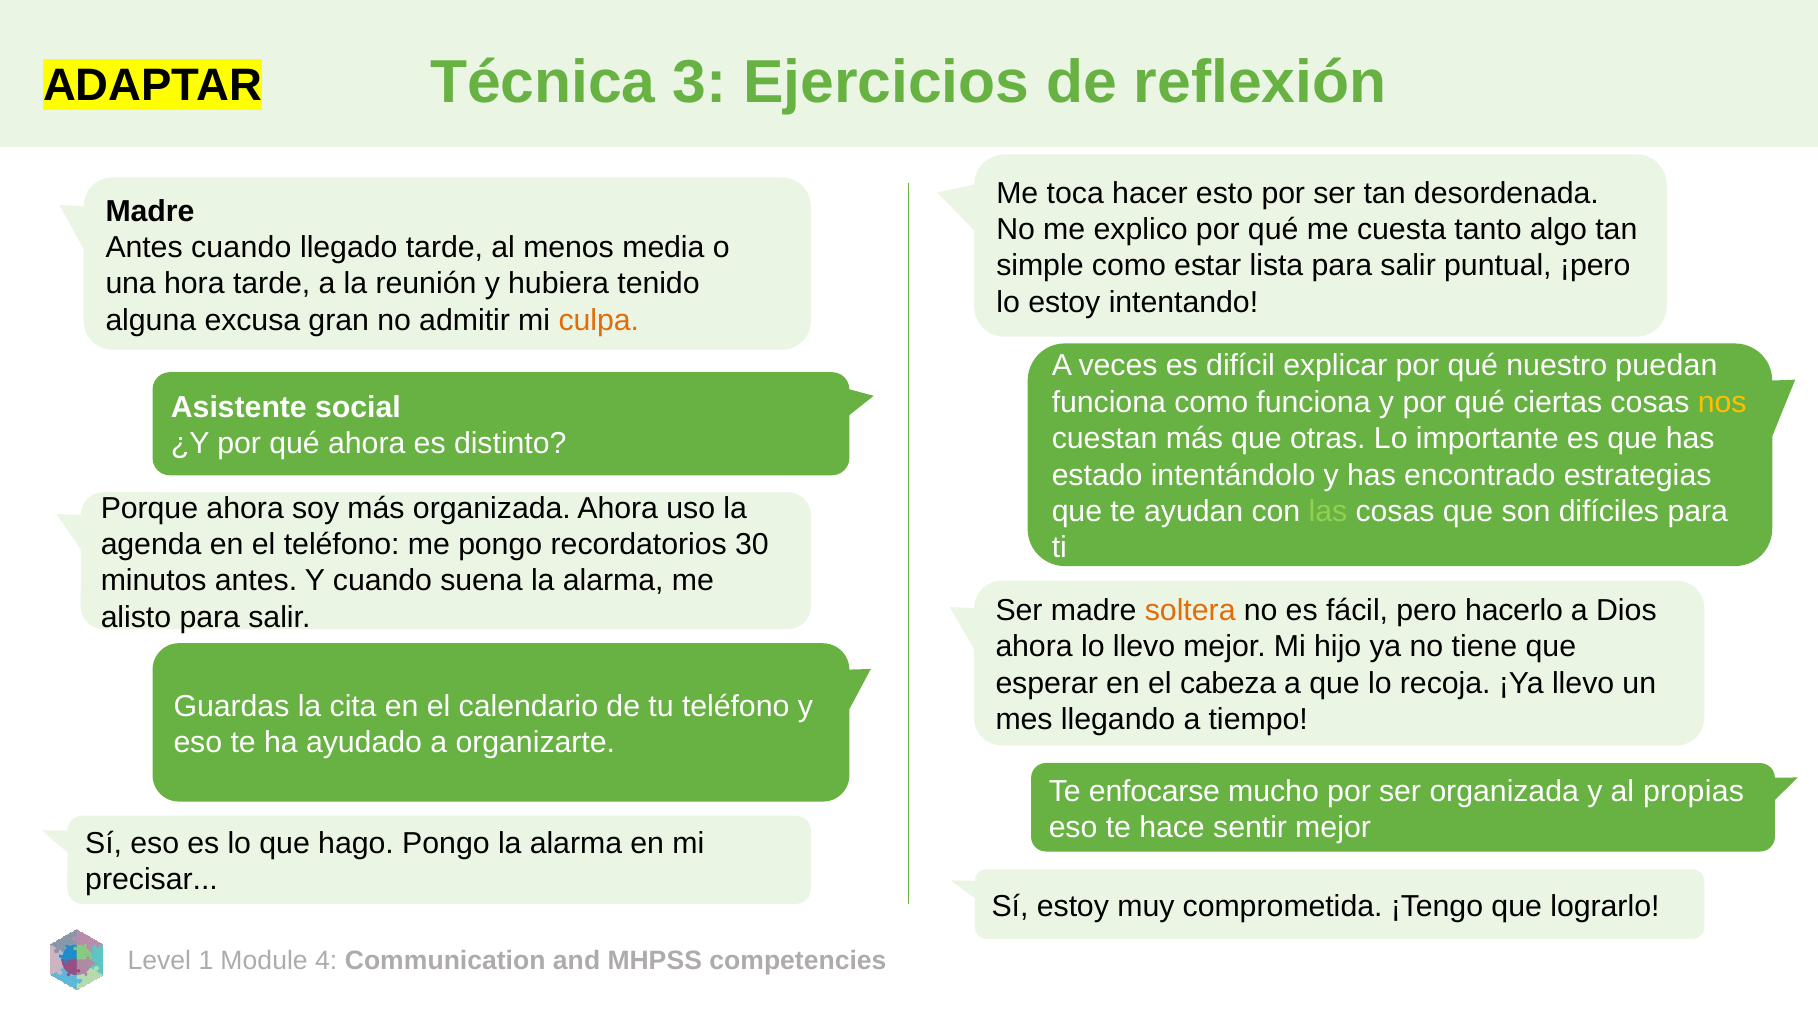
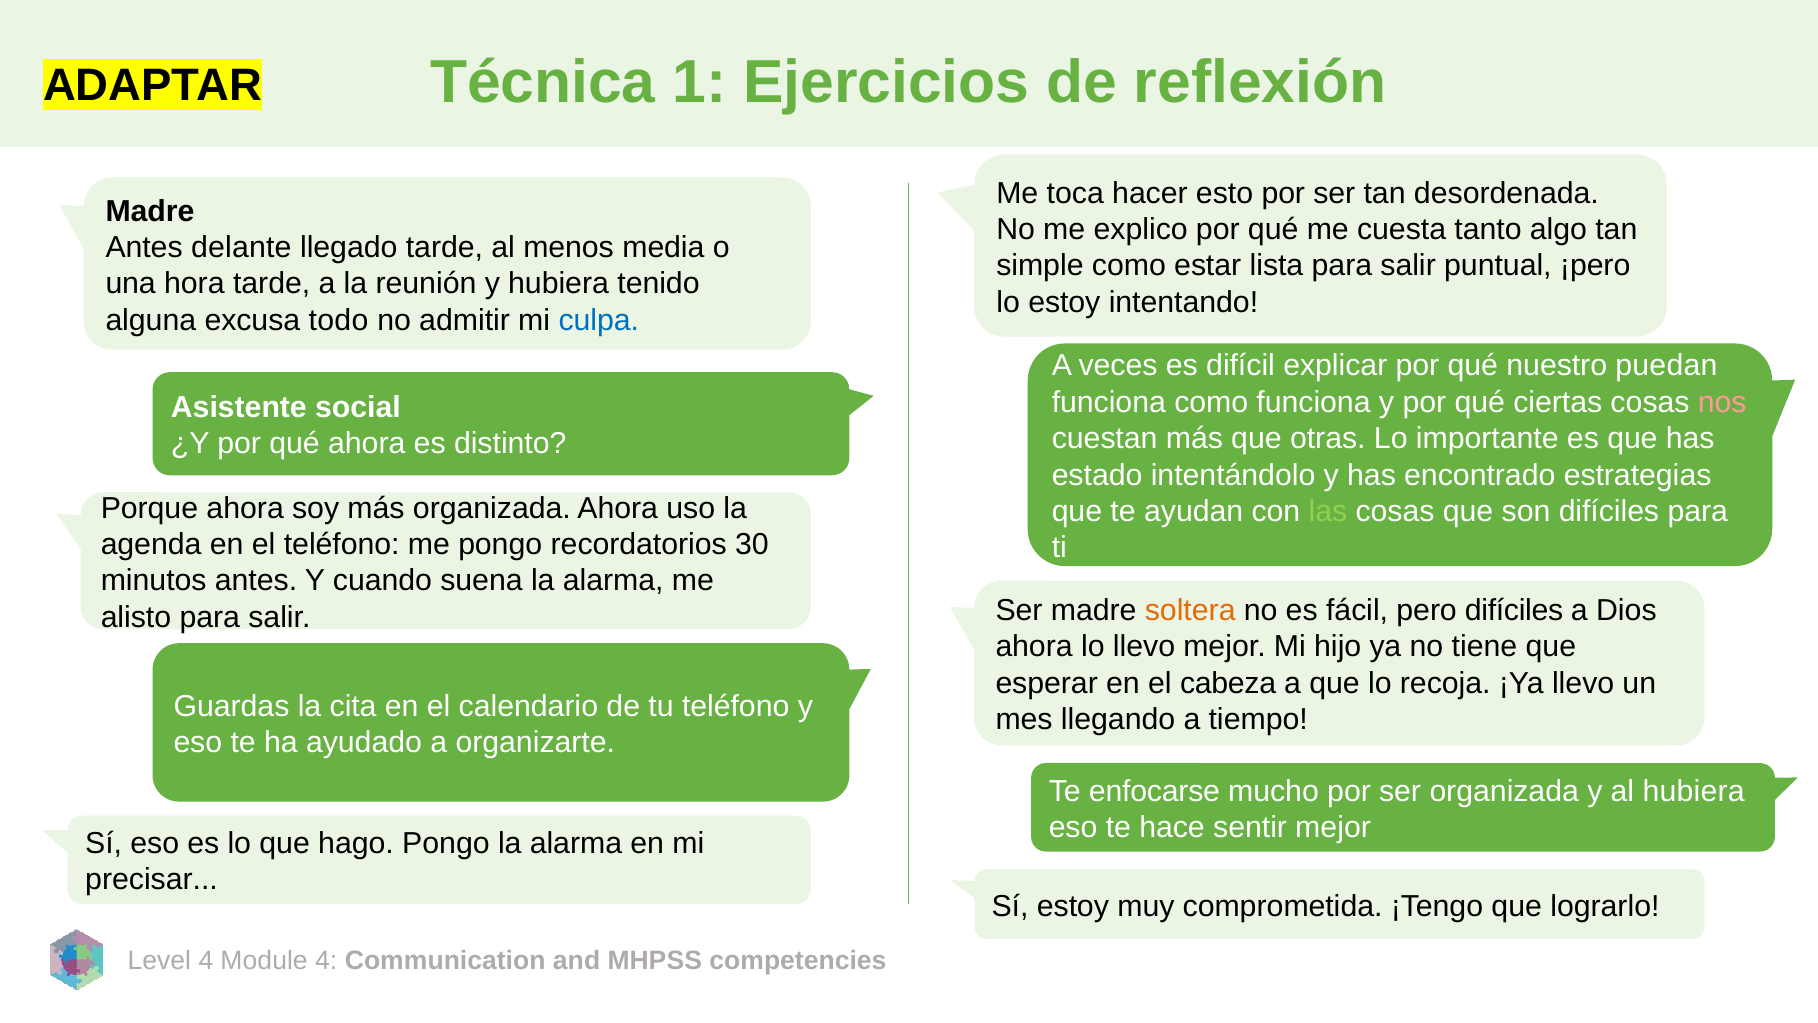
3: 3 -> 1
Antes cuando: cuando -> delante
gran: gran -> todo
culpa colour: orange -> blue
nos colour: yellow -> pink
pero hacerlo: hacerlo -> difíciles
al propias: propias -> hubiera
1 at (206, 961): 1 -> 4
